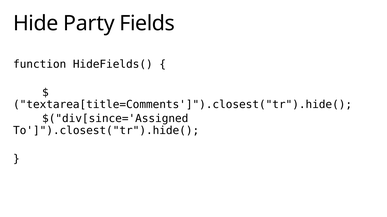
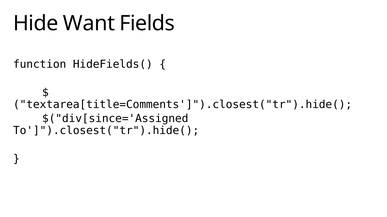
Party: Party -> Want
